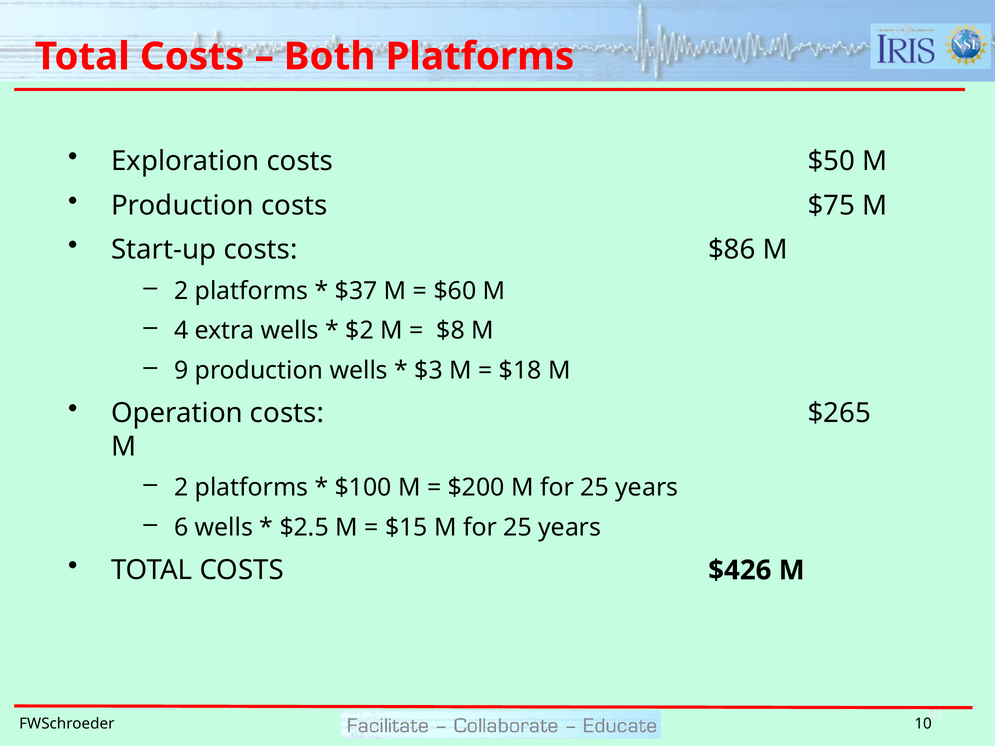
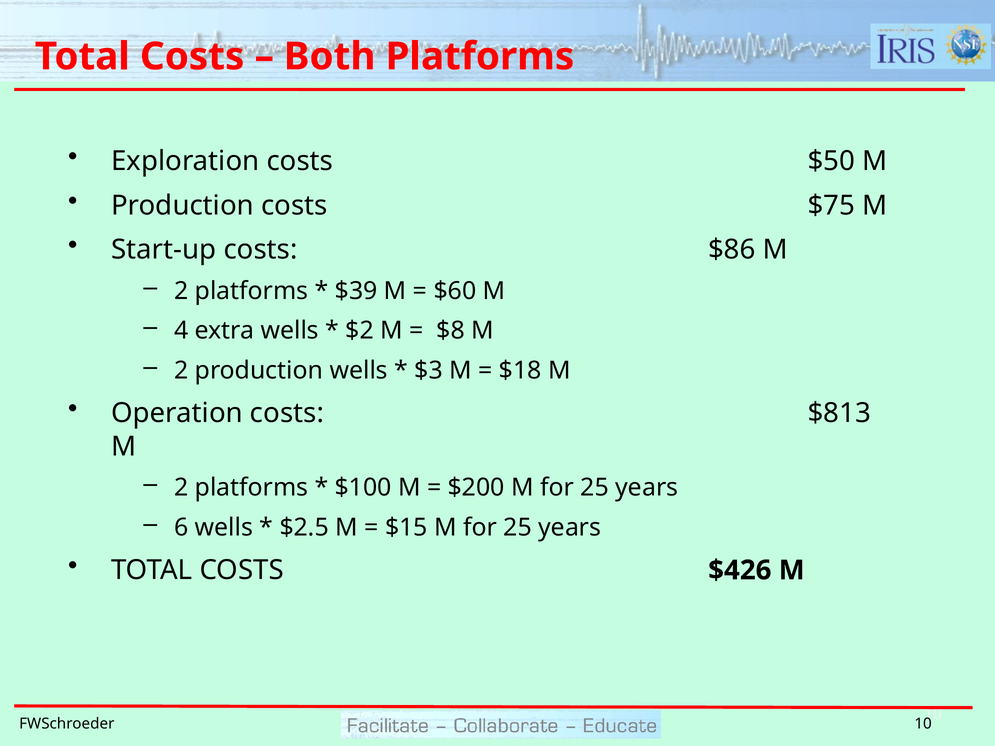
$37: $37 -> $39
9 at (181, 371): 9 -> 2
$265: $265 -> $813
